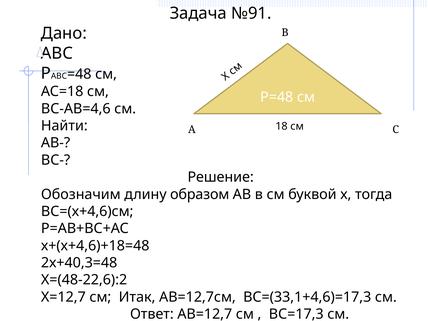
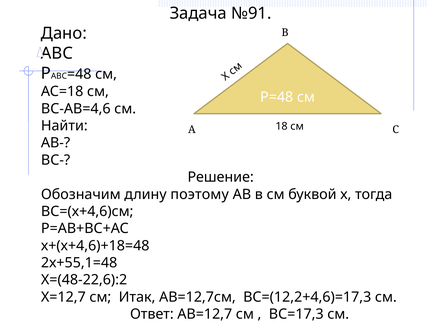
образом: образом -> поэтому
2х+40,3=48: 2х+40,3=48 -> 2х+55,1=48
ВС=(33,1+4,6)=17,3: ВС=(33,1+4,6)=17,3 -> ВС=(12,2+4,6)=17,3
